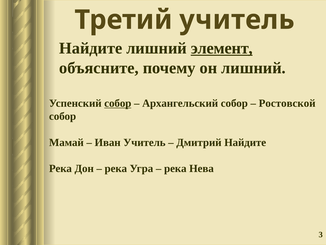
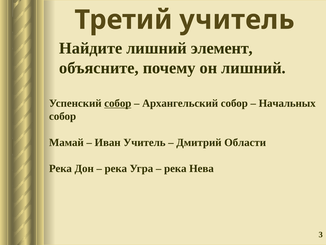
элемент underline: present -> none
Ростовской: Ростовской -> Начальных
Дмитрий Найдите: Найдите -> Области
